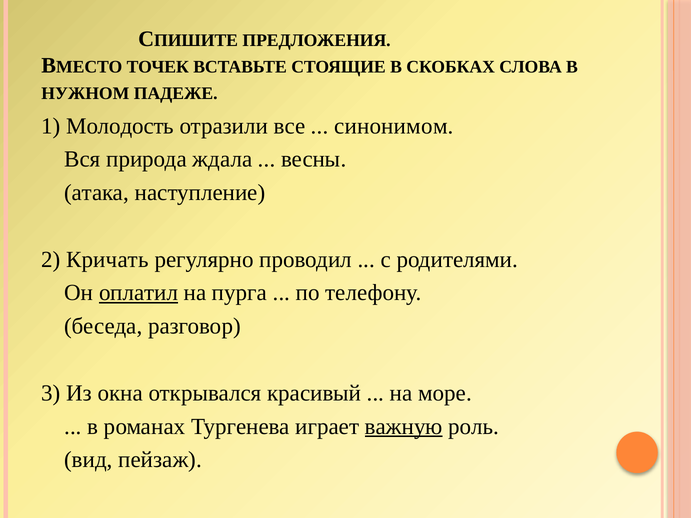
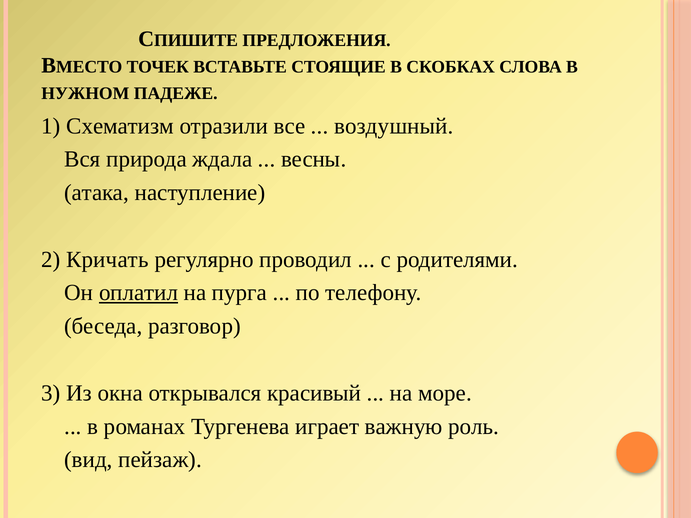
Молодость: Молодость -> Схематизм
синонимом: синонимом -> воздушный
важную underline: present -> none
